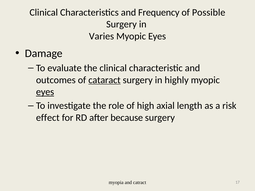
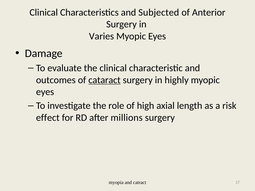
Frequency: Frequency -> Subjected
Possible: Possible -> Anterior
eyes at (45, 92) underline: present -> none
because: because -> millions
